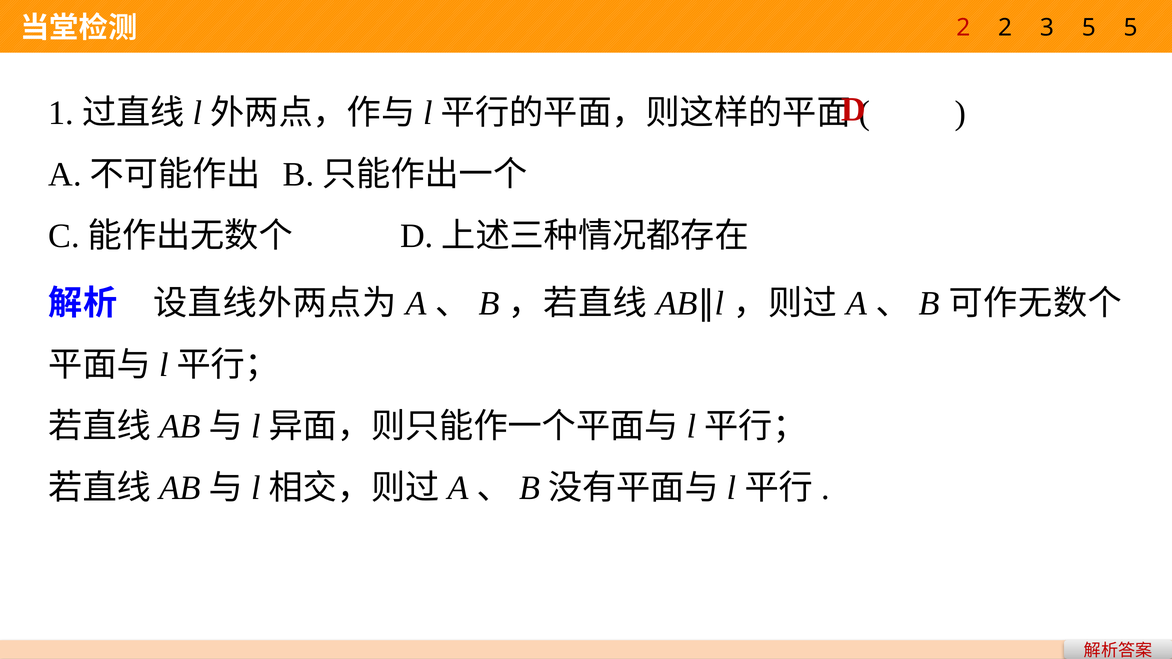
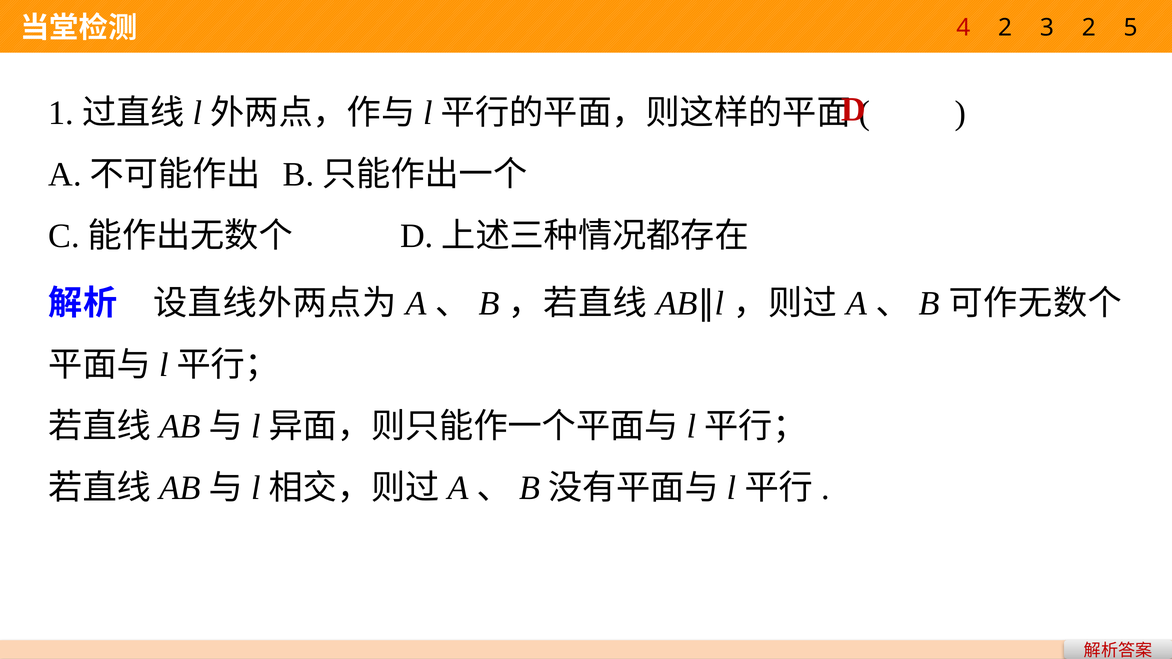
2 at (963, 28): 2 -> 4
3 5: 5 -> 2
